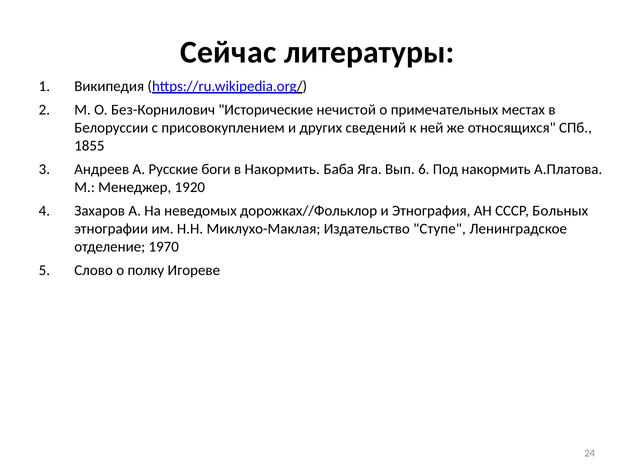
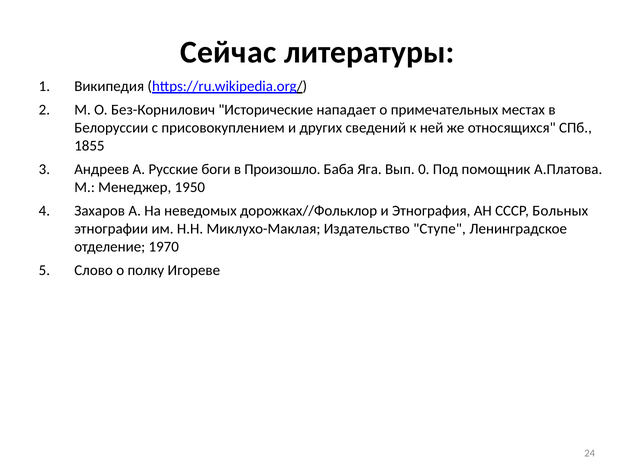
нечистой: нечистой -> нападает
в Накормить: Накормить -> Произошло
6: 6 -> 0
Под накормить: накормить -> помощник
1920: 1920 -> 1950
